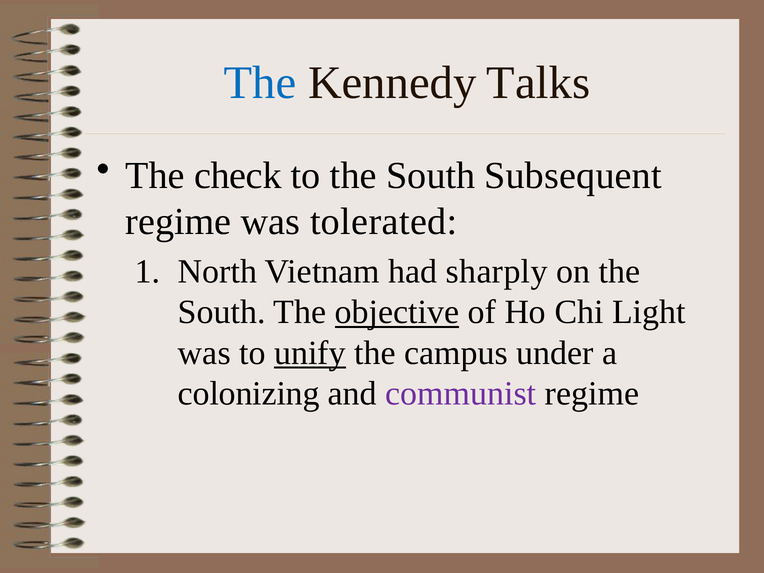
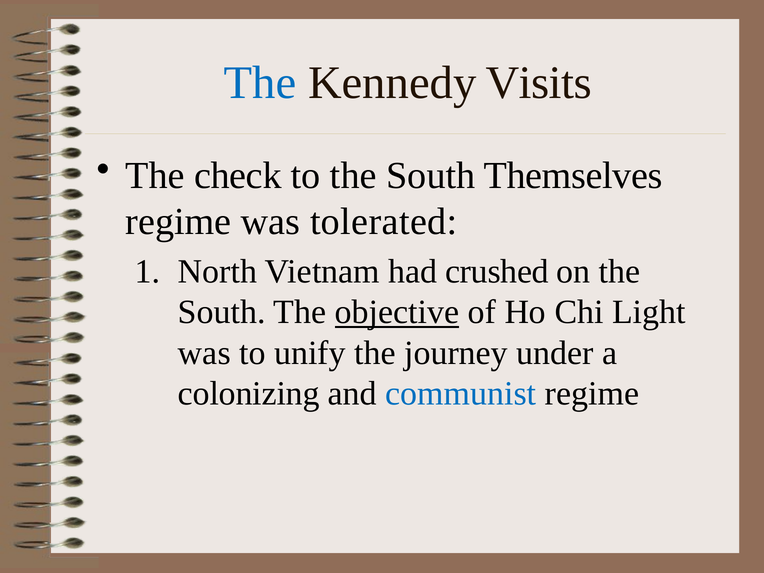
Talks: Talks -> Visits
Subsequent: Subsequent -> Themselves
sharply: sharply -> crushed
unify underline: present -> none
campus: campus -> journey
communist colour: purple -> blue
